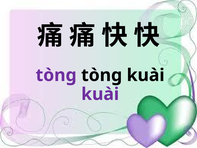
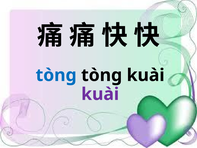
tòng at (56, 75) colour: purple -> blue
